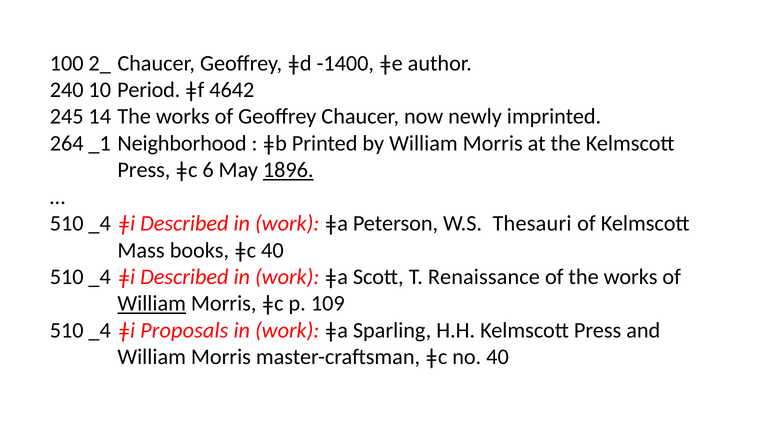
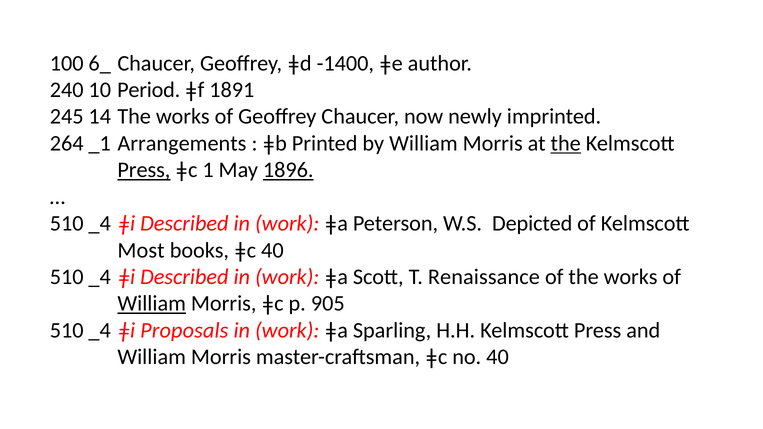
2_: 2_ -> 6_
4642: 4642 -> 1891
Neighborhood: Neighborhood -> Arrangements
the at (566, 143) underline: none -> present
Press at (144, 170) underline: none -> present
6: 6 -> 1
Thesauri: Thesauri -> Depicted
Mass: Mass -> Most
109: 109 -> 905
